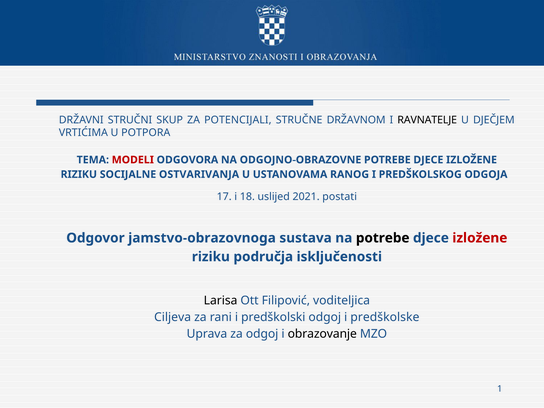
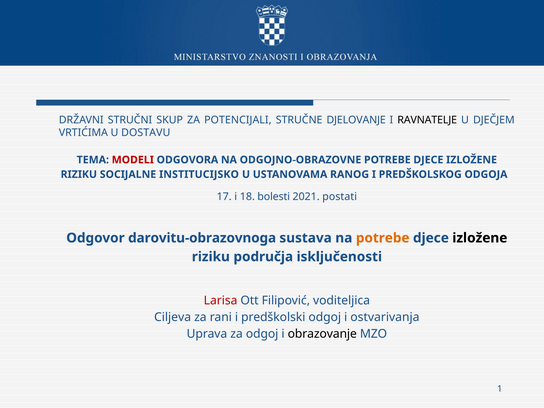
DRŽAVNOM: DRŽAVNOM -> DJELOVANJE
POTPORA: POTPORA -> DOSTAVU
OSTVARIVANJA: OSTVARIVANJA -> INSTITUCIJSKO
uslijed: uslijed -> bolesti
jamstvo-obrazovnoga: jamstvo-obrazovnoga -> darovitu-obrazovnoga
potrebe at (383, 238) colour: black -> orange
izložene at (480, 238) colour: red -> black
Larisa colour: black -> red
predškolske: predškolske -> ostvarivanja
